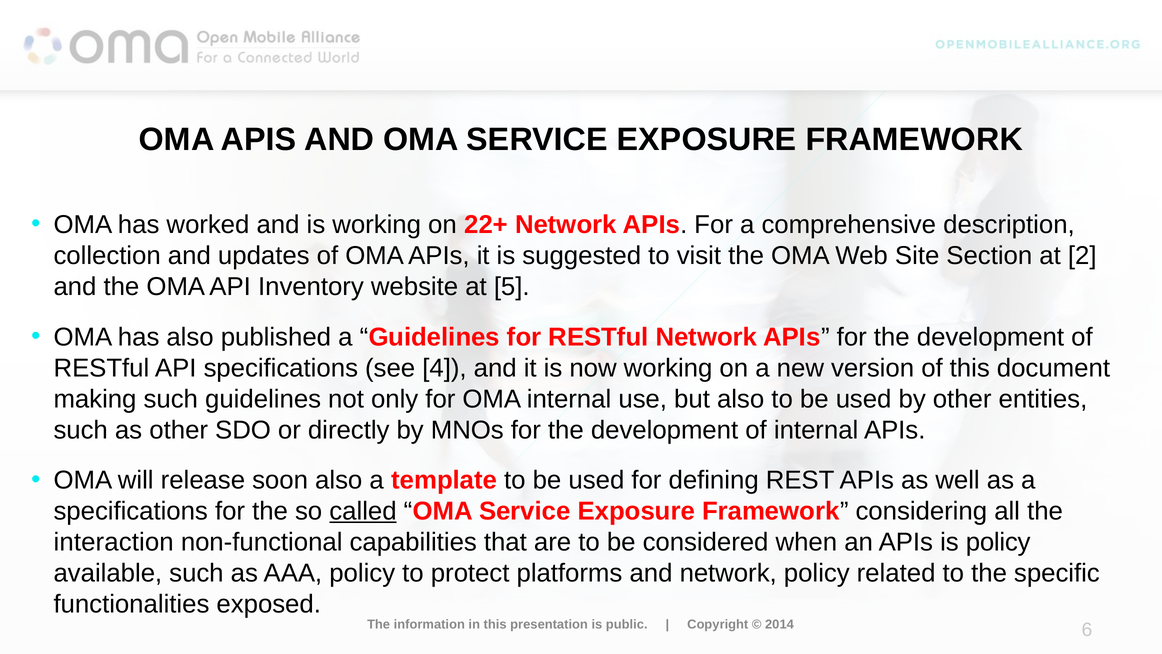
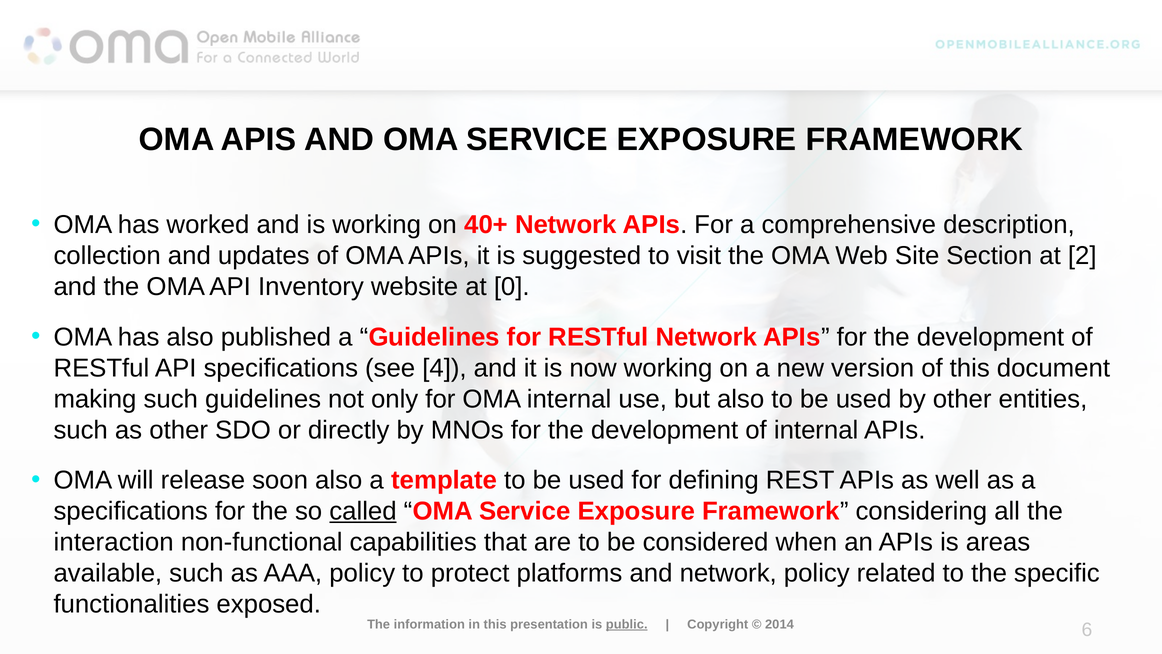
22+: 22+ -> 40+
5: 5 -> 0
is policy: policy -> areas
public underline: none -> present
